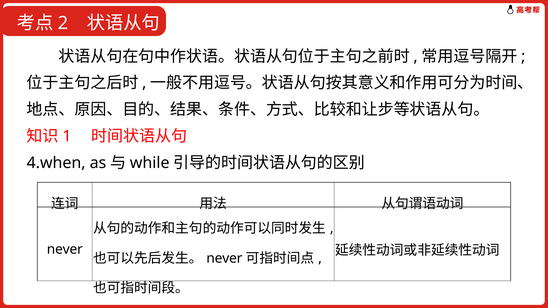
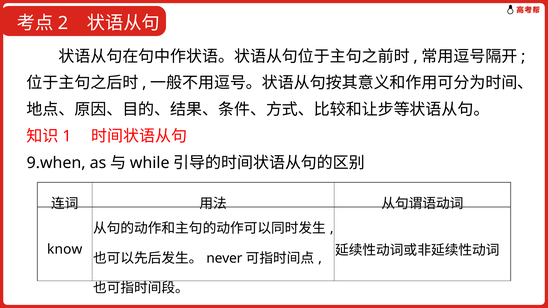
4.when: 4.when -> 9.when
never at (65, 250): never -> know
